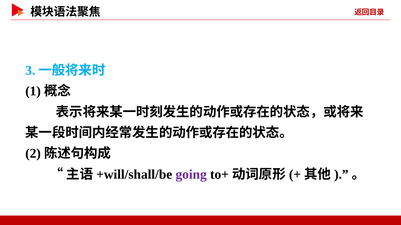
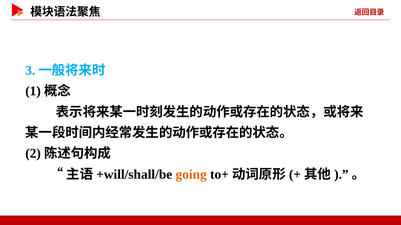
going colour: purple -> orange
